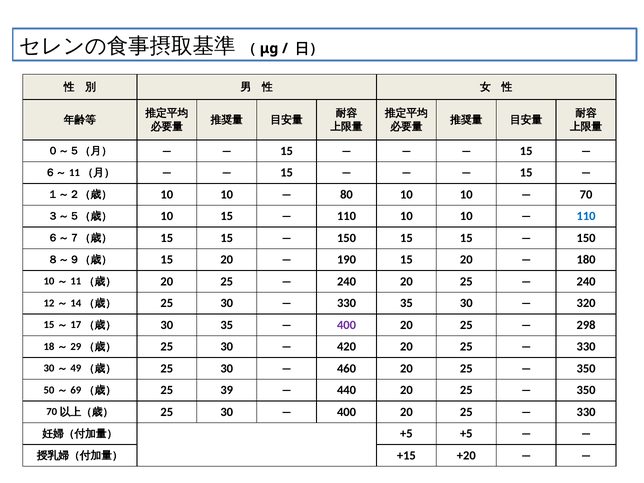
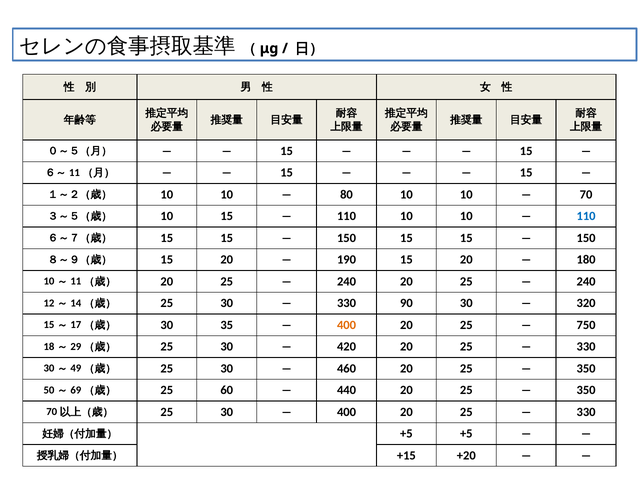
330 35: 35 -> 90
400 at (347, 325) colour: purple -> orange
298: 298 -> 750
39: 39 -> 60
